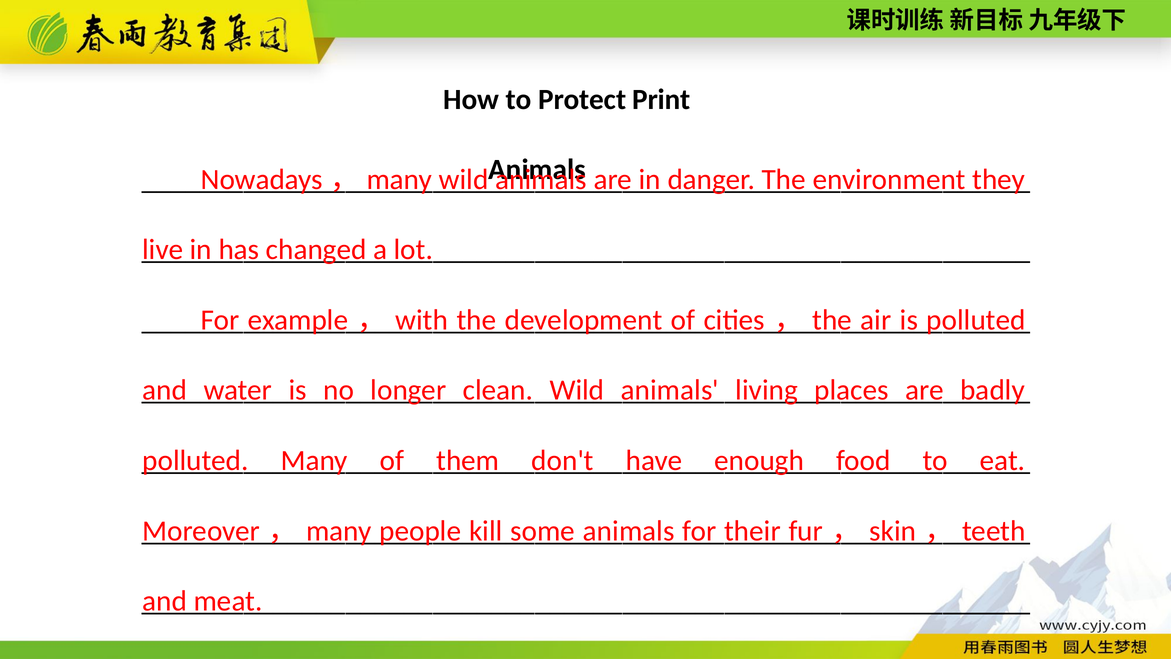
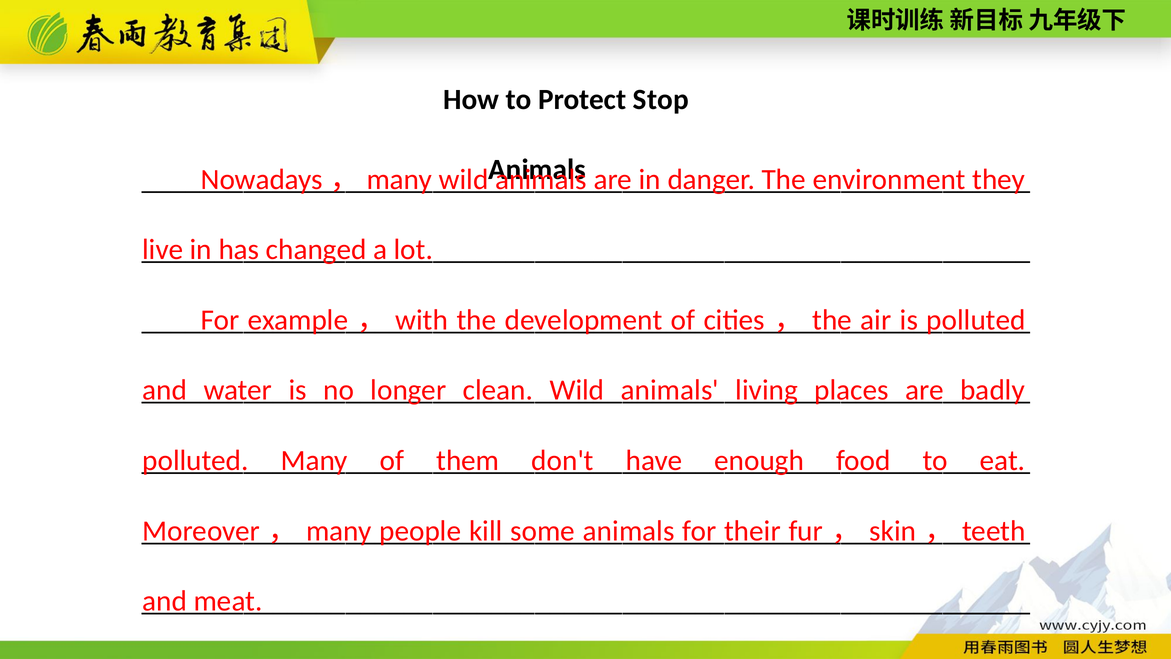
Print: Print -> Stop
